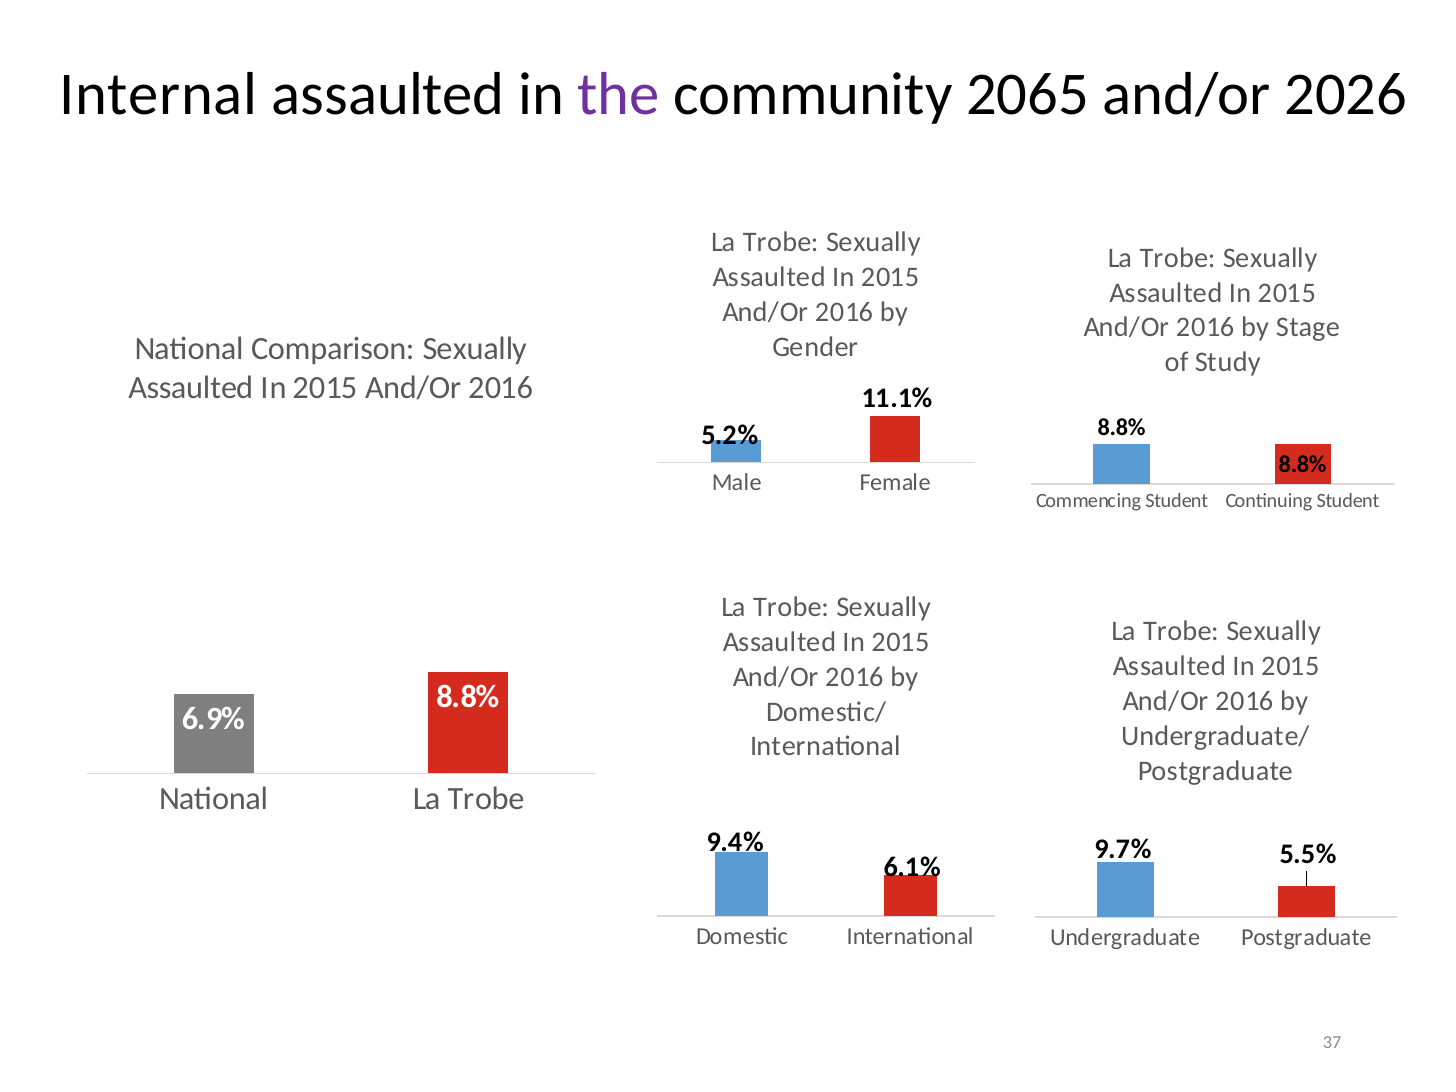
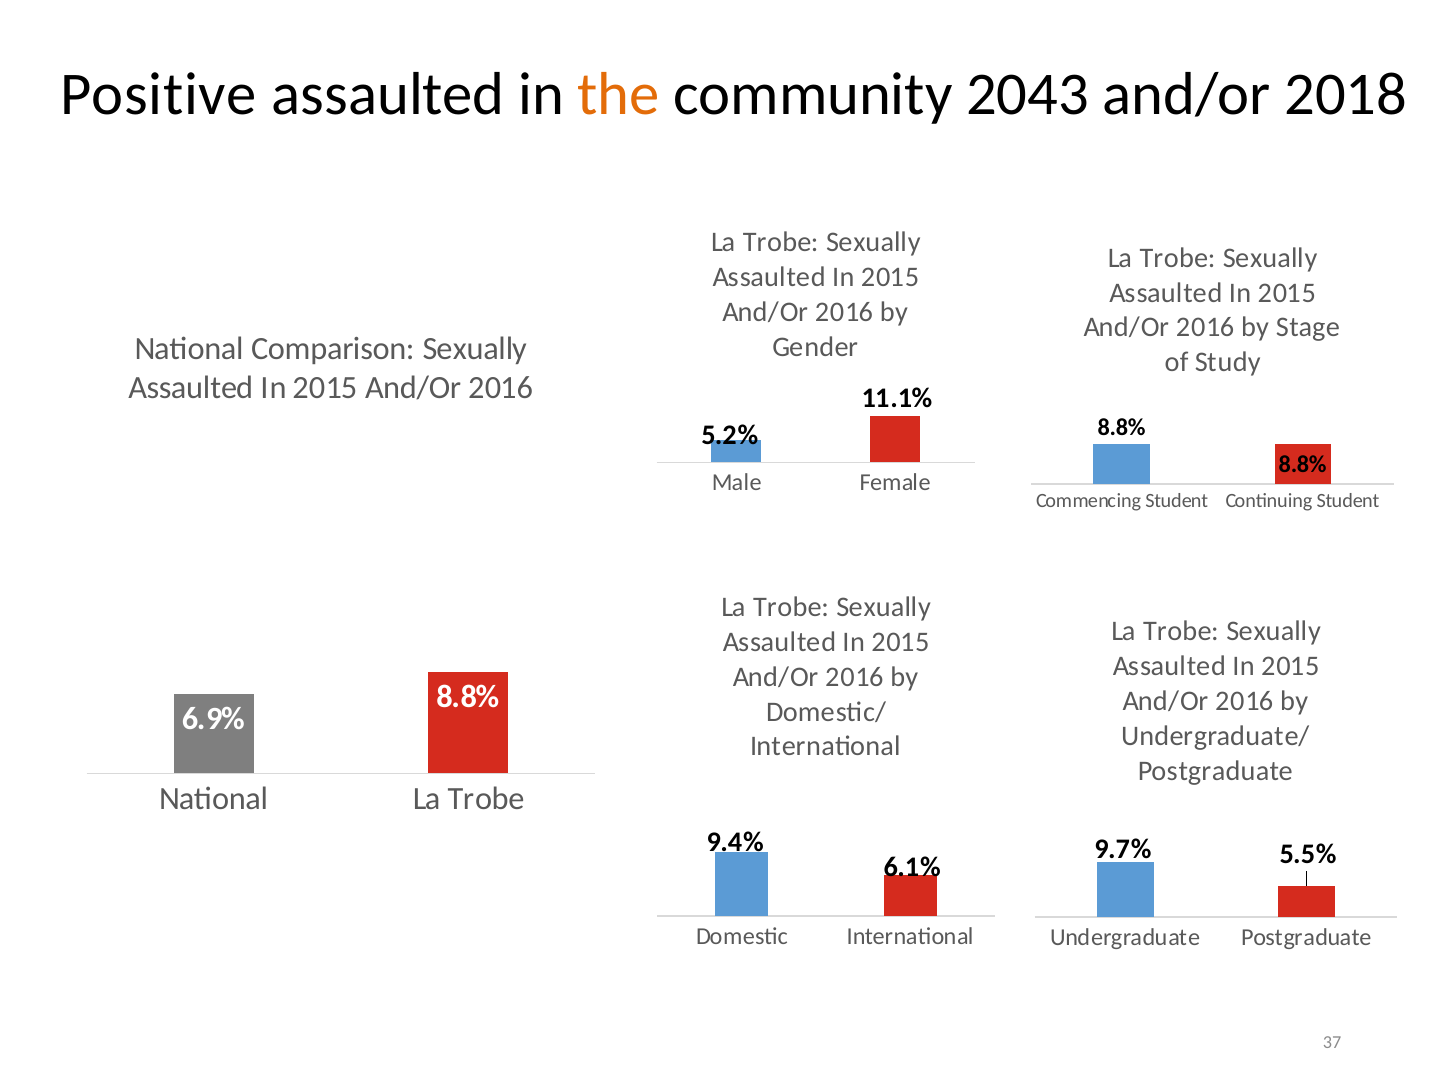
Internal: Internal -> Positive
the colour: purple -> orange
2065: 2065 -> 2043
2026: 2026 -> 2018
